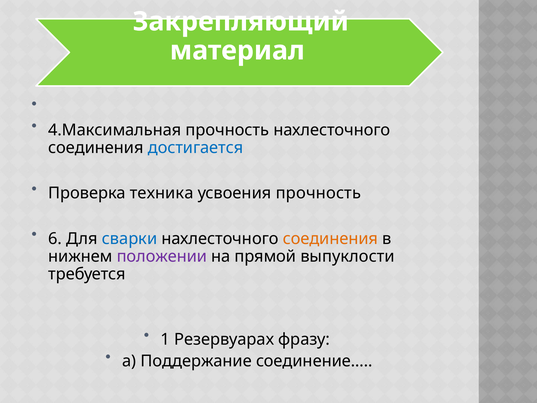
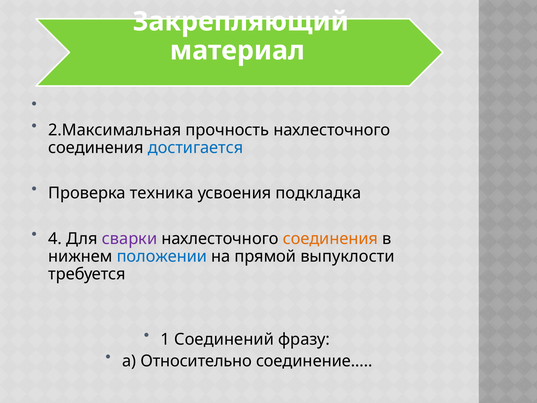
4.Максимальная: 4.Максимальная -> 2.Максимальная
усвоения прочность: прочность -> подкладка
6: 6 -> 4
сварки colour: blue -> purple
положении colour: purple -> blue
Резервуарах: Резервуарах -> Соединений
Поддержание: Поддержание -> Относительно
